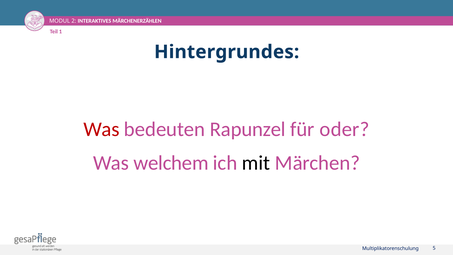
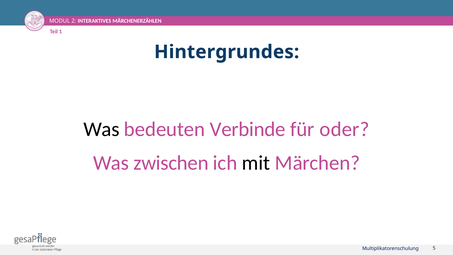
Was at (101, 129) colour: red -> black
Rapunzel: Rapunzel -> Verbinde
welchem: welchem -> zwischen
